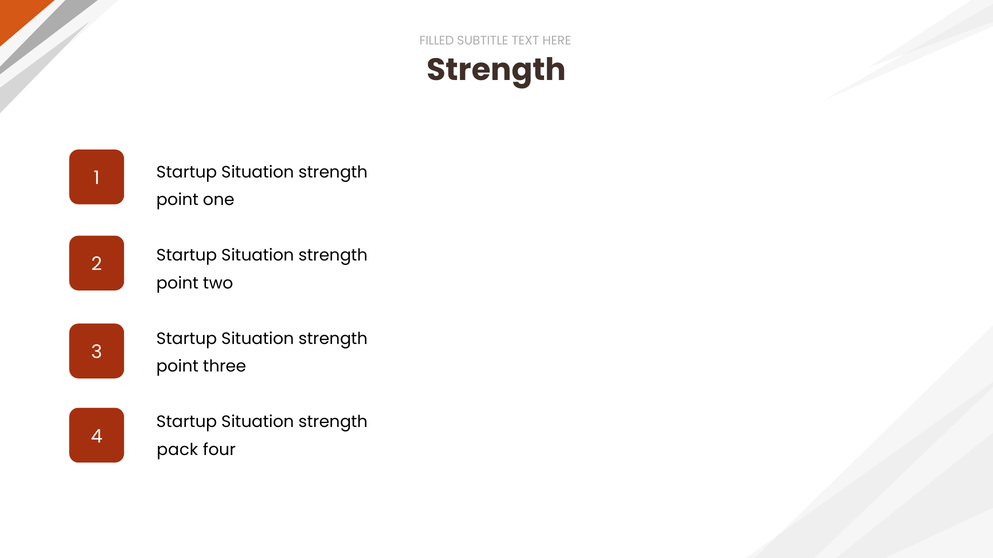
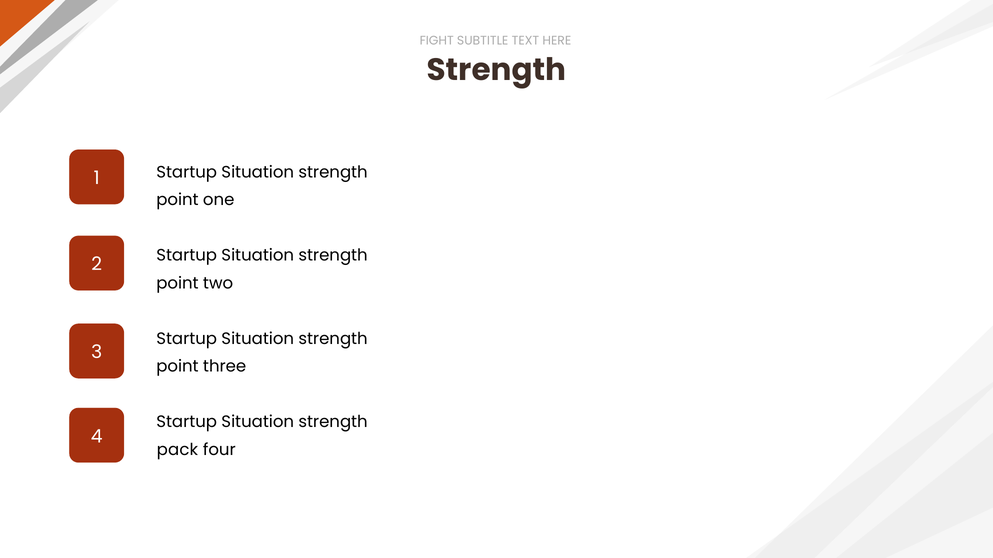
FILLED: FILLED -> FIGHT
